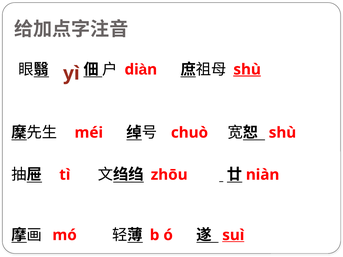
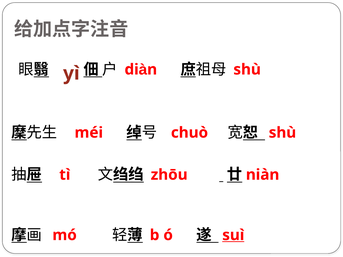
shù at (247, 70) underline: present -> none
